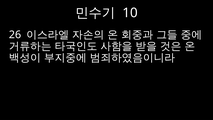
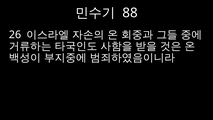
10: 10 -> 88
